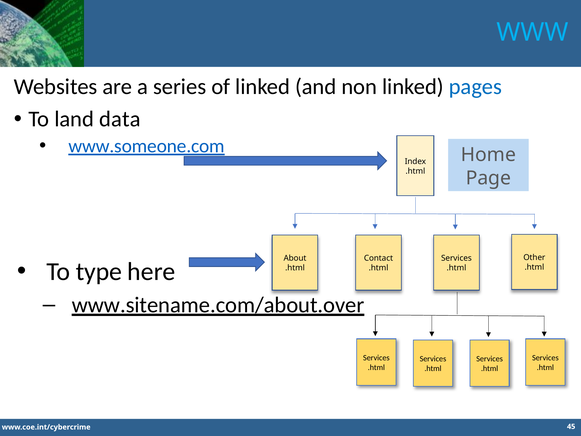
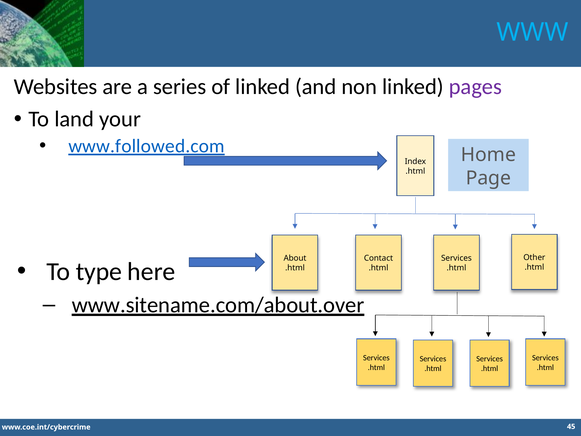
pages colour: blue -> purple
data: data -> your
www.someone.com: www.someone.com -> www.followed.com
